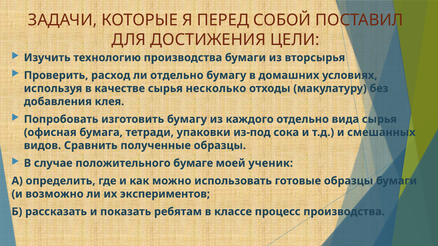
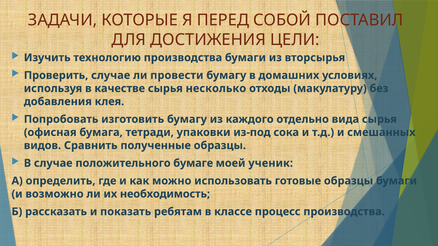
Проверить расход: расход -> случае
ли отдельно: отдельно -> провести
экспериментов: экспериментов -> необходимость
